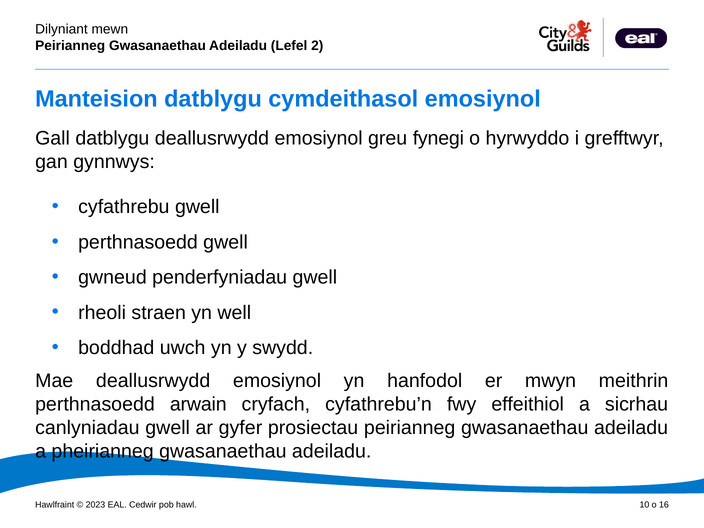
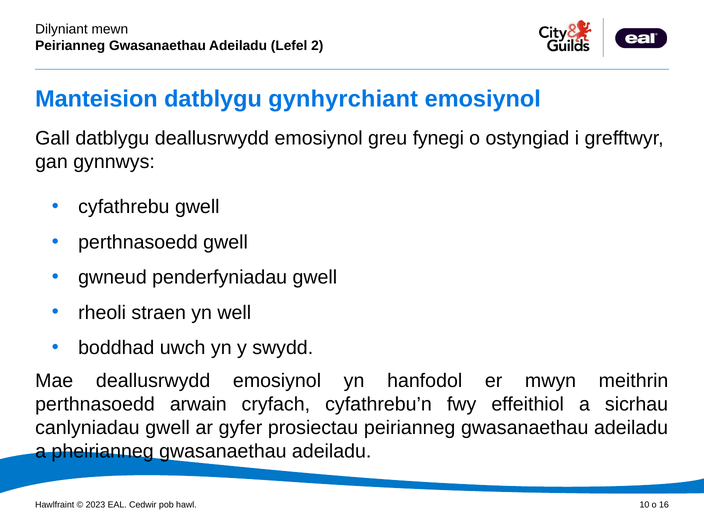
cymdeithasol: cymdeithasol -> gynhyrchiant
hyrwyddo: hyrwyddo -> ostyngiad
